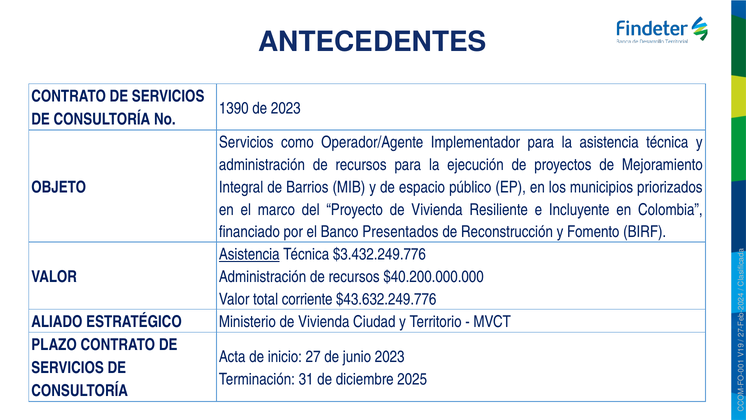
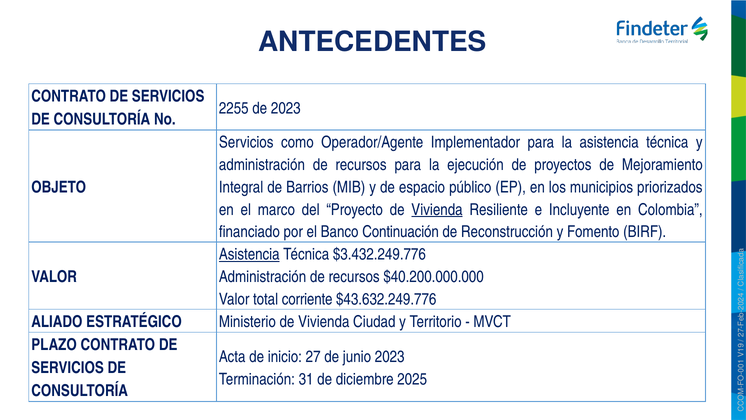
1390: 1390 -> 2255
Vivienda at (437, 209) underline: none -> present
Presentados: Presentados -> Continuación
